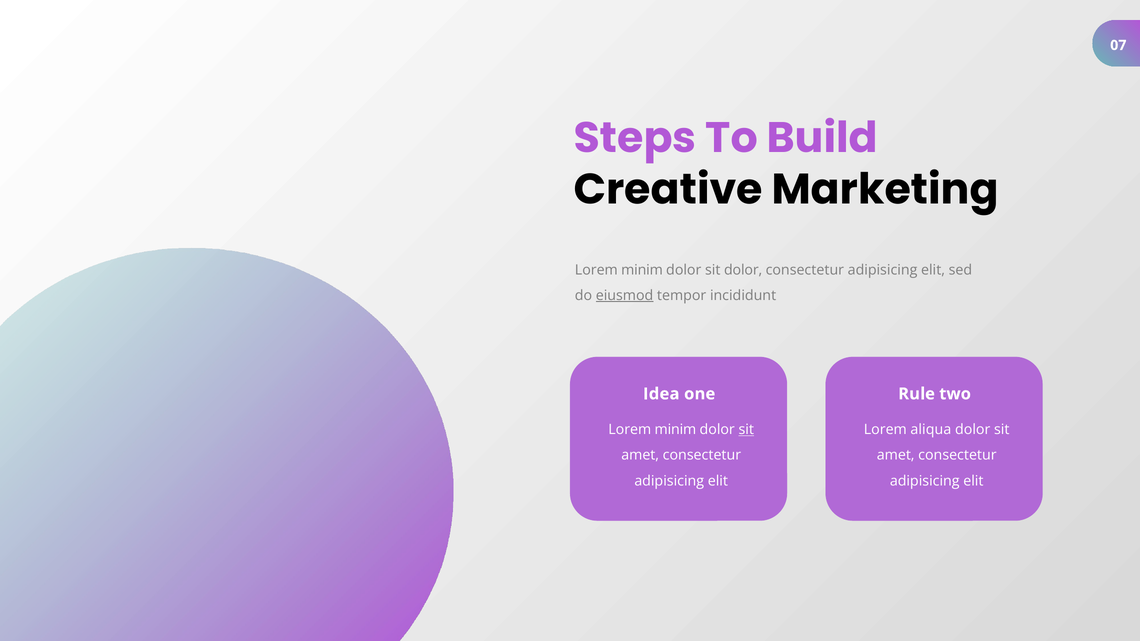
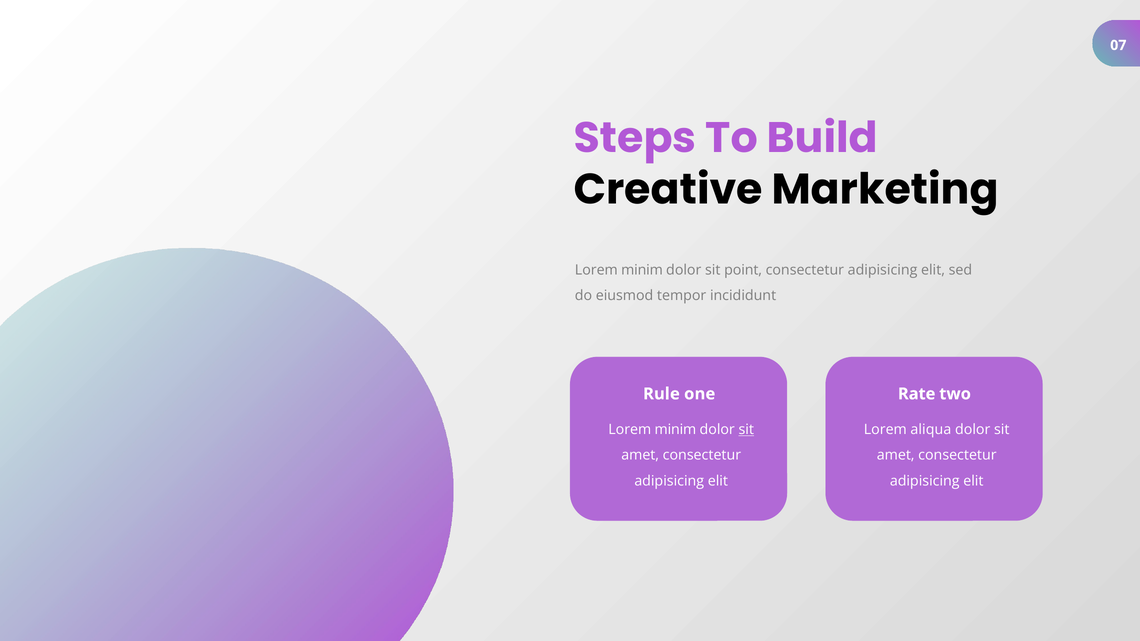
sit dolor: dolor -> point
eiusmod underline: present -> none
Idea: Idea -> Rule
Rule: Rule -> Rate
